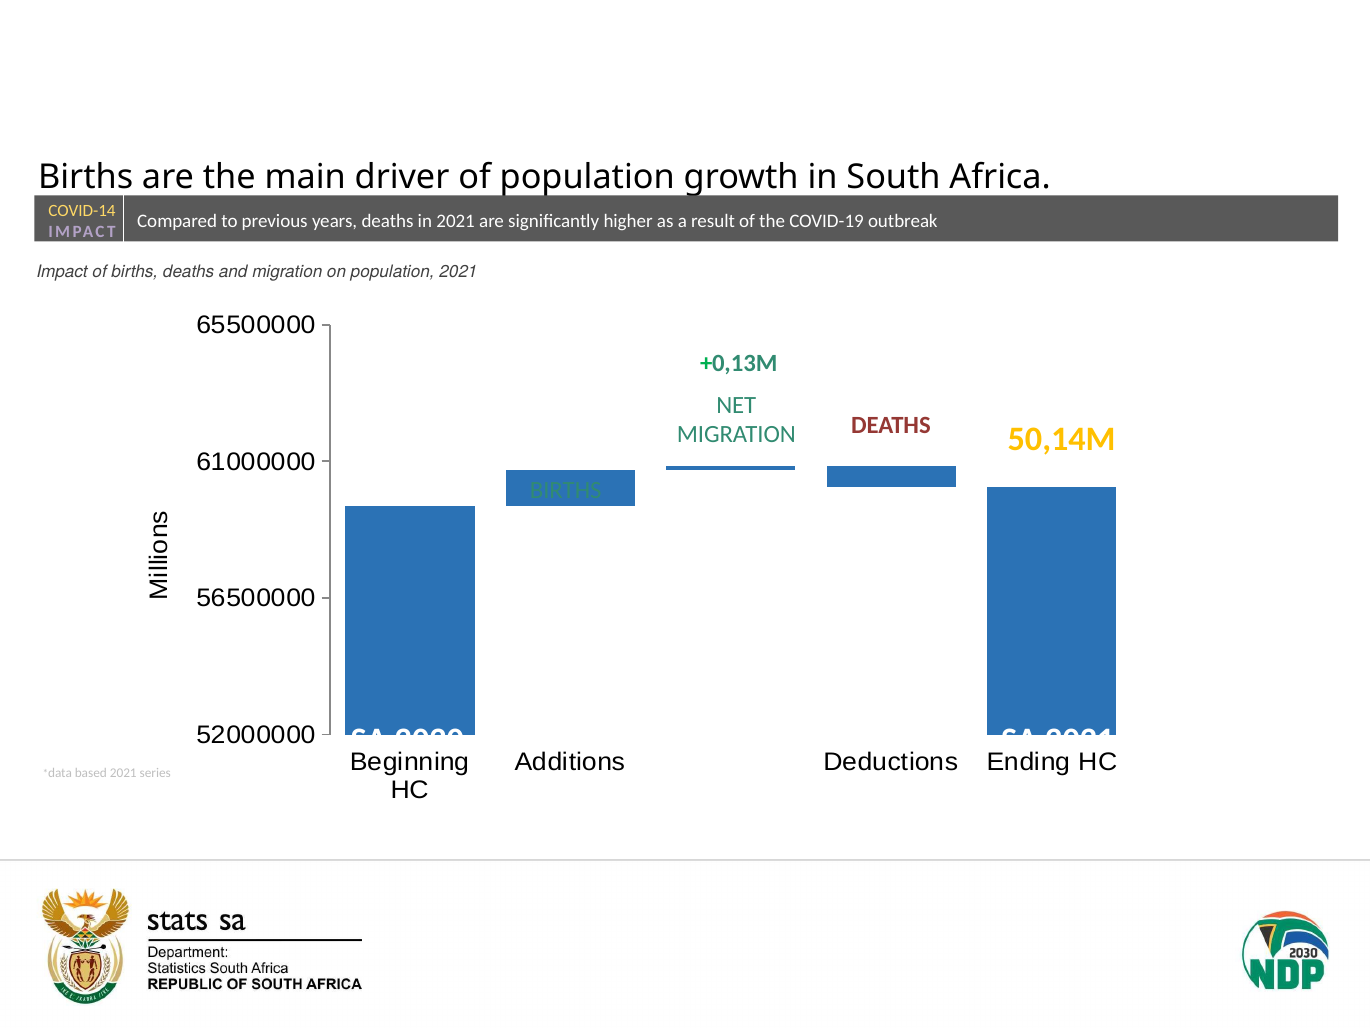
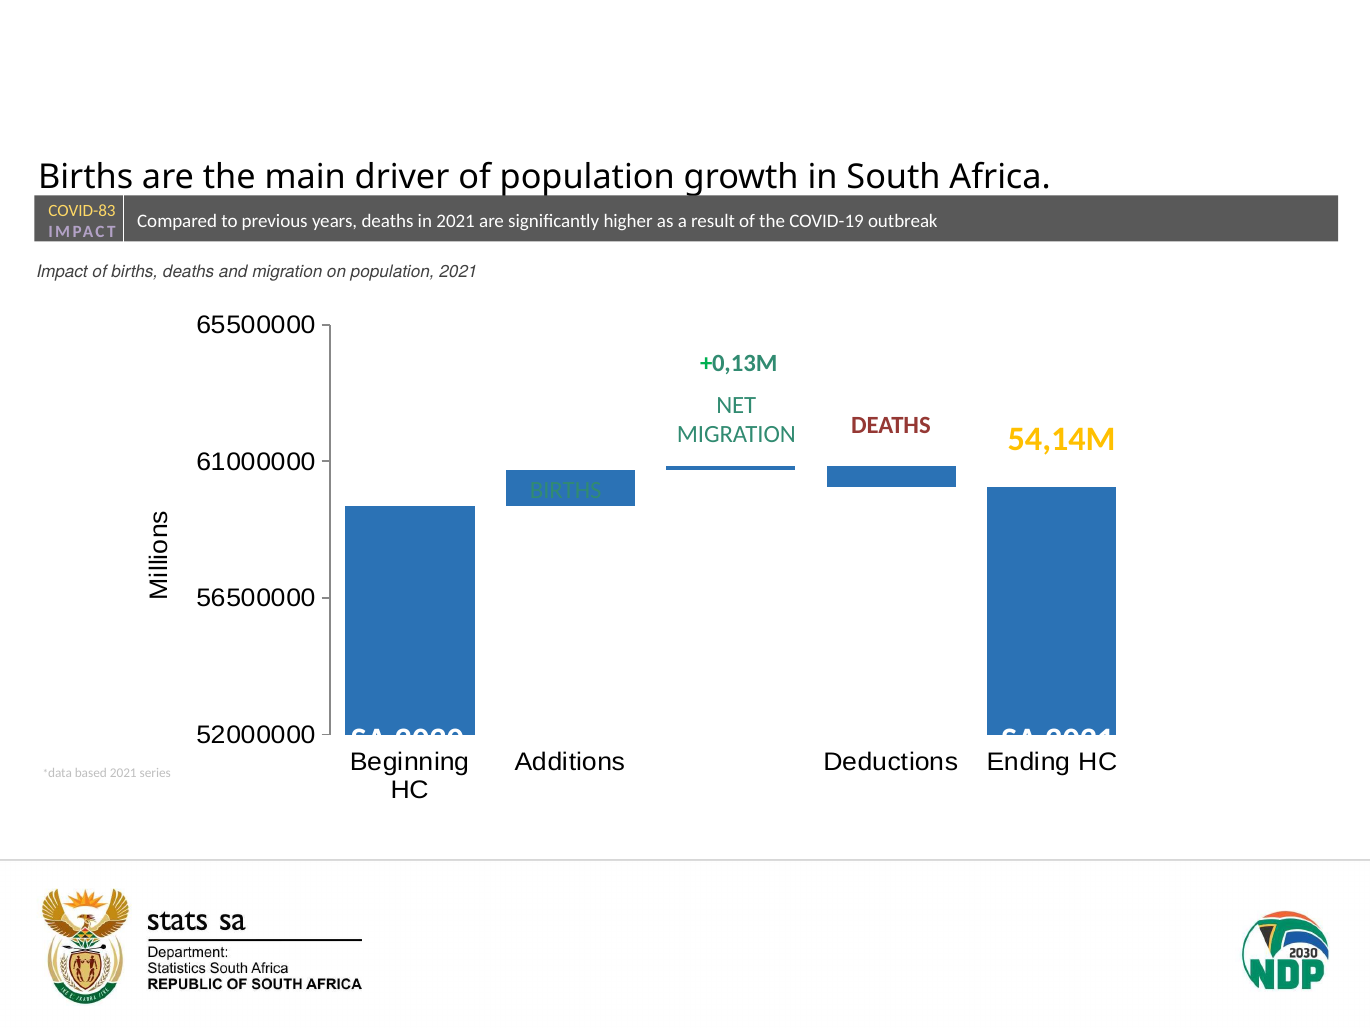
COVID-14: COVID-14 -> COVID-83
50,14M: 50,14M -> 54,14M
